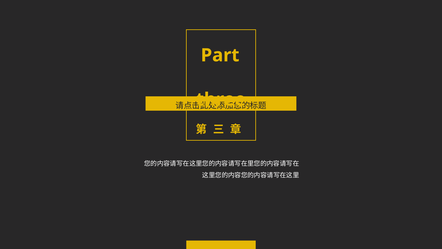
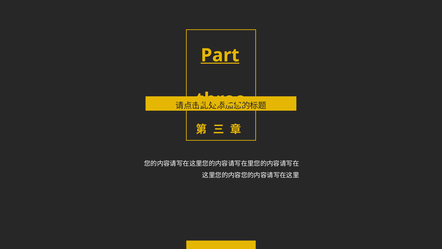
Part underline: none -> present
